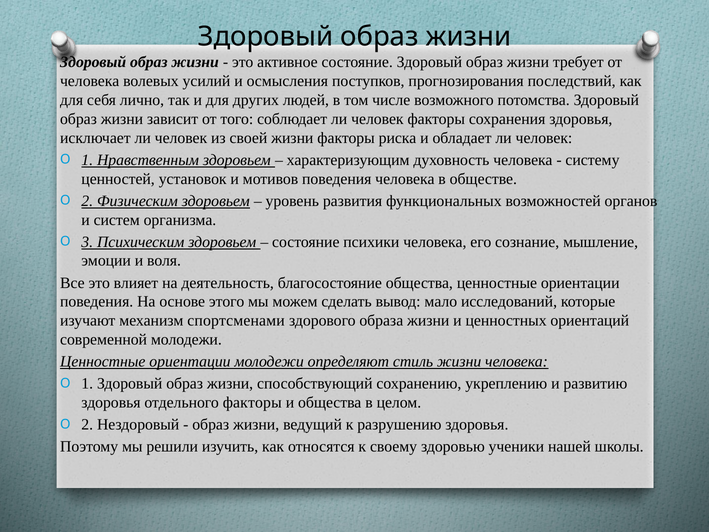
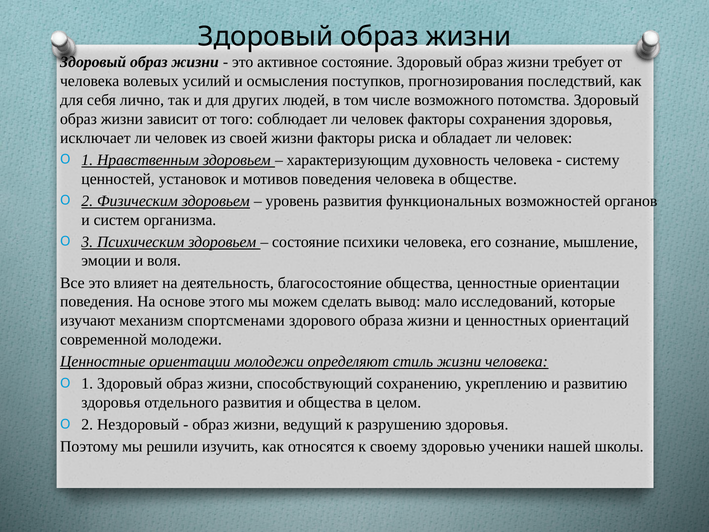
отдельного факторы: факторы -> развития
